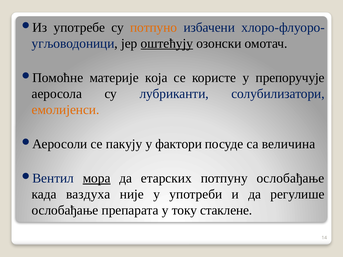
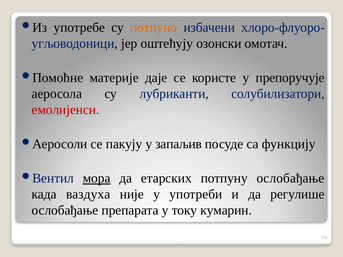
оштећују underline: present -> none
која: која -> даје
емолијенси colour: orange -> red
фактори: фактори -> запаљив
величина: величина -> функцију
стаклене: стаклене -> кумарин
